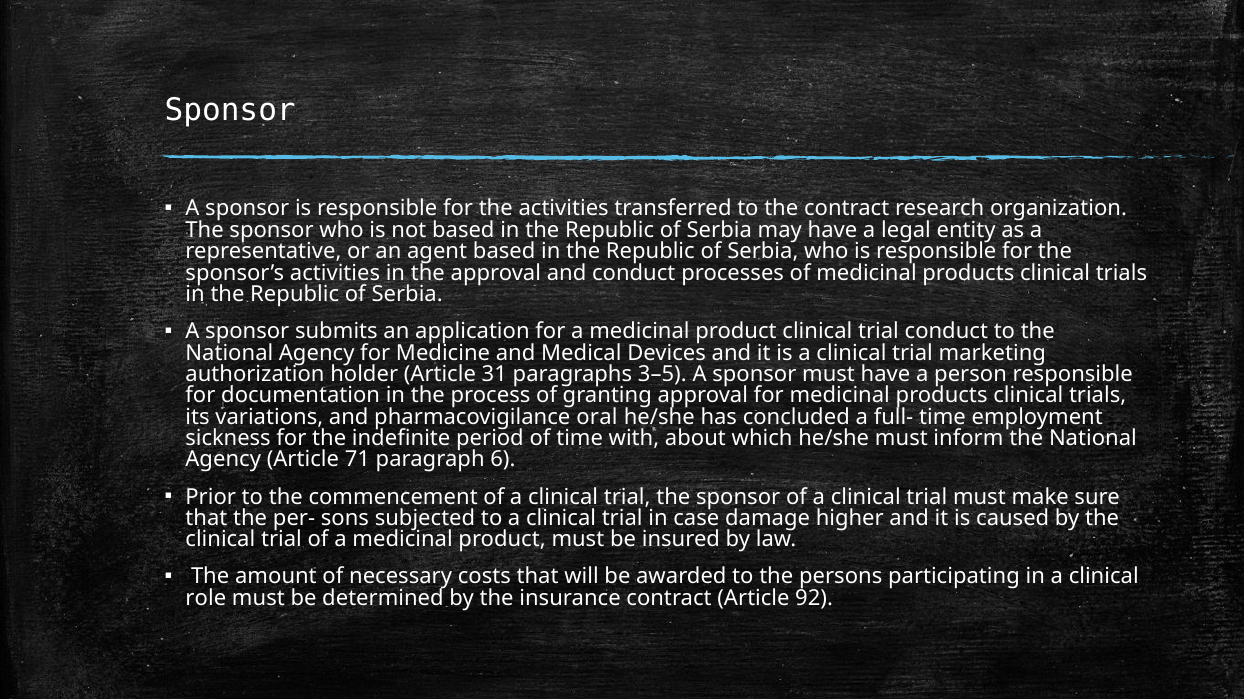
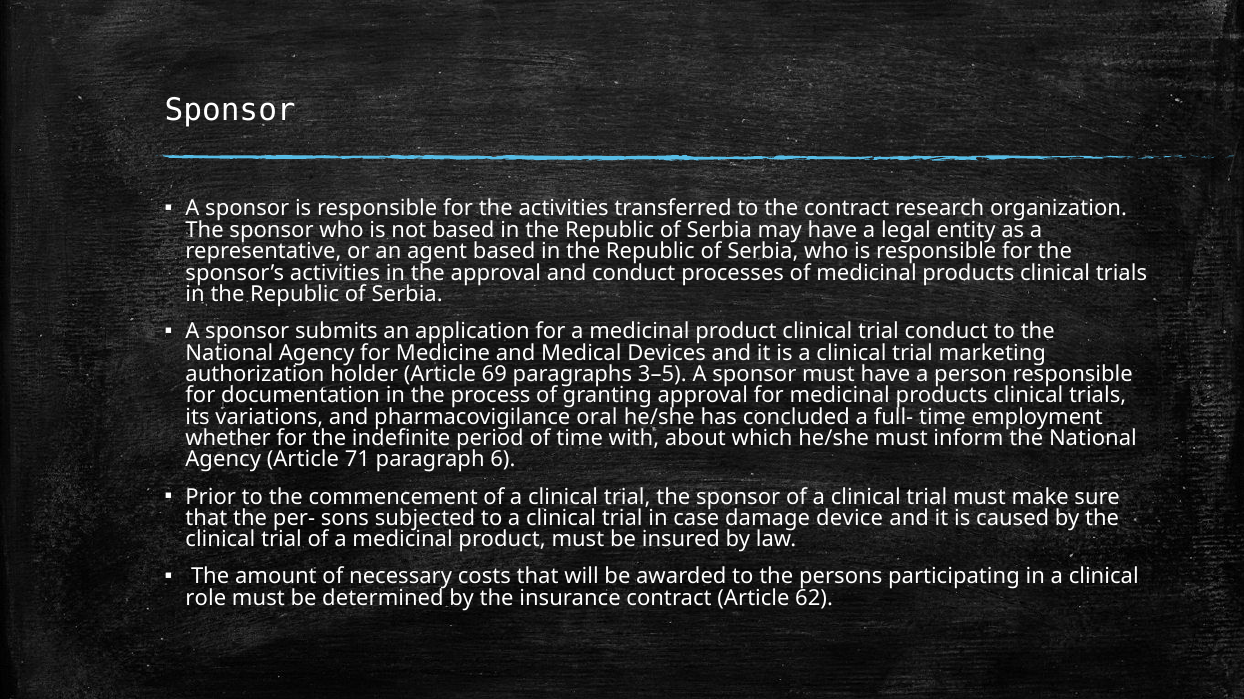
31: 31 -> 69
sickness: sickness -> whether
higher: higher -> device
92: 92 -> 62
